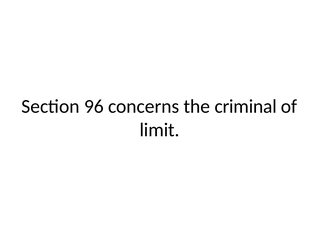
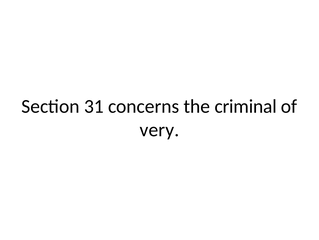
96: 96 -> 31
limit: limit -> very
